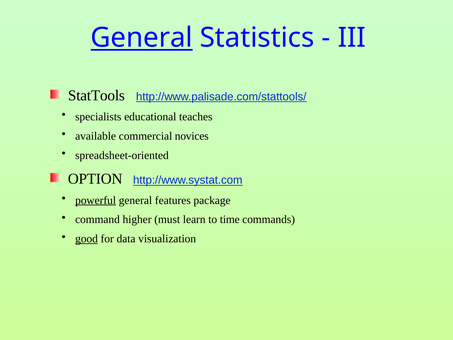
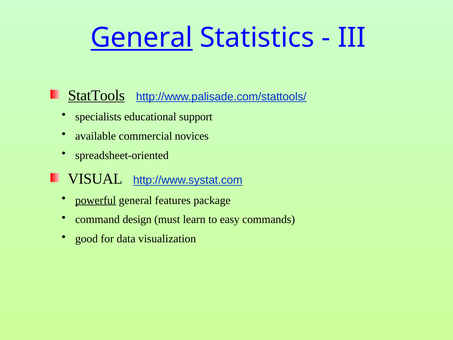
StatTools underline: none -> present
teaches: teaches -> support
OPTION: OPTION -> VISUAL
higher: higher -> design
time: time -> easy
good underline: present -> none
